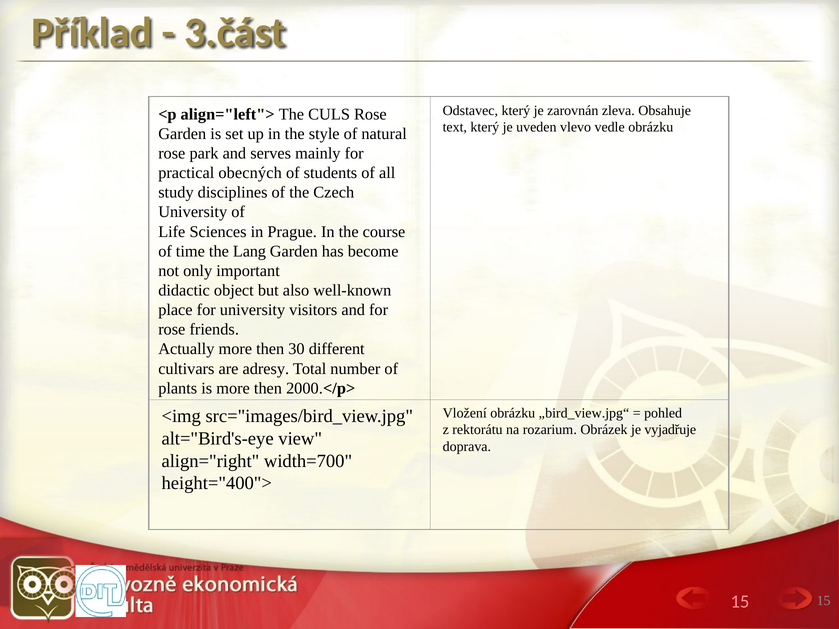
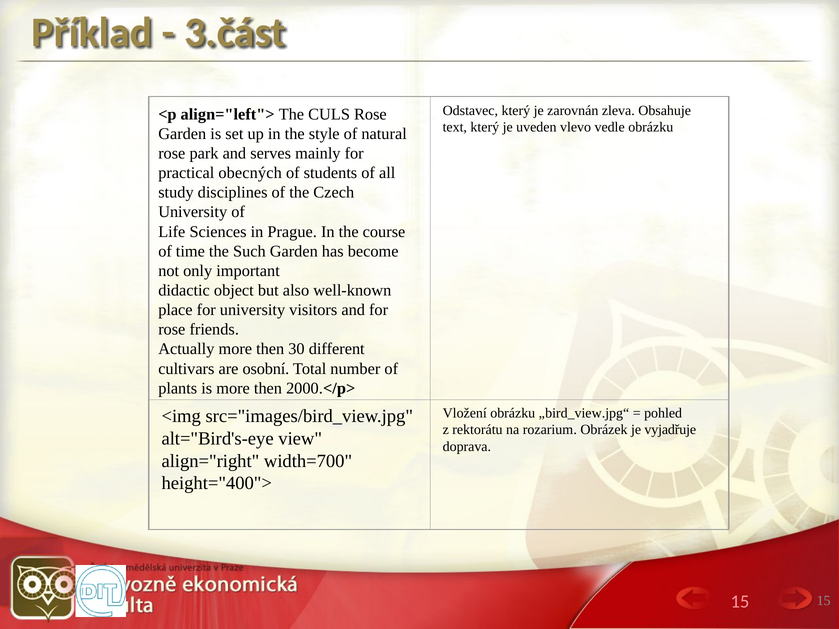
Lang: Lang -> Such
adresy: adresy -> osobní
